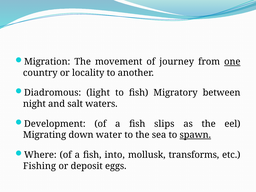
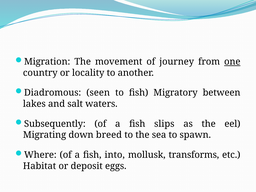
light: light -> seen
night: night -> lakes
Development: Development -> Subsequently
water: water -> breed
spawn underline: present -> none
Fishing: Fishing -> Habitat
